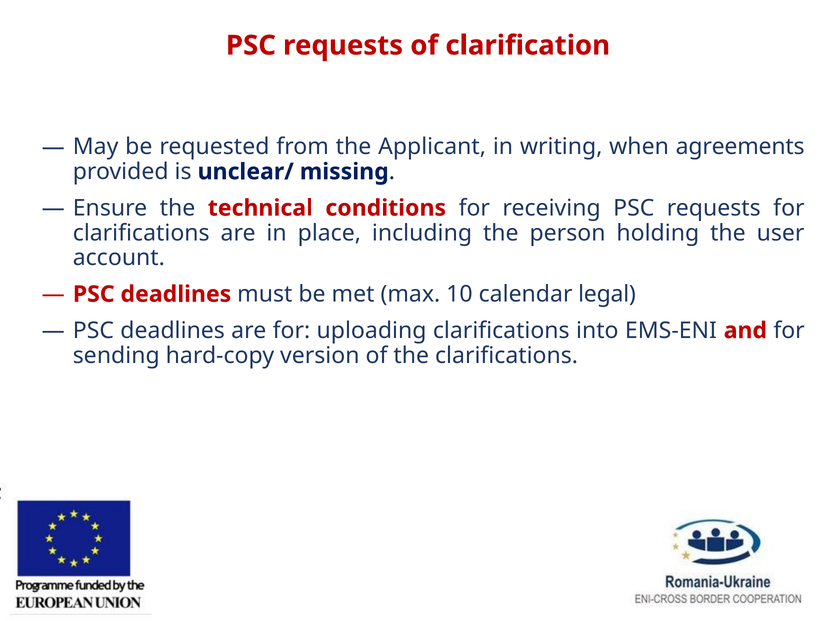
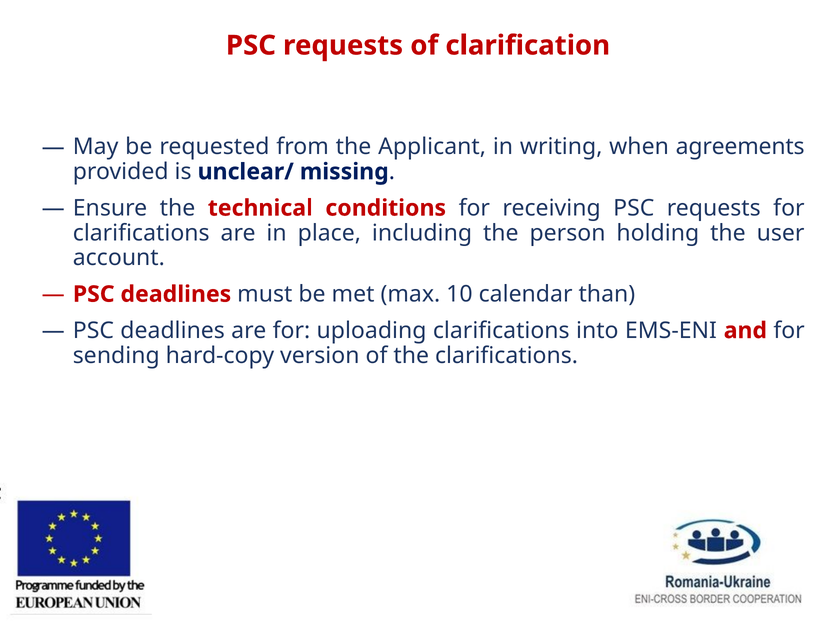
legal: legal -> than
